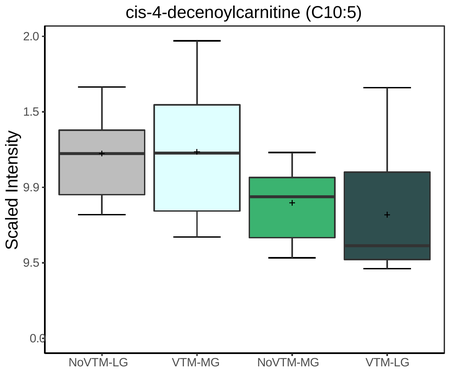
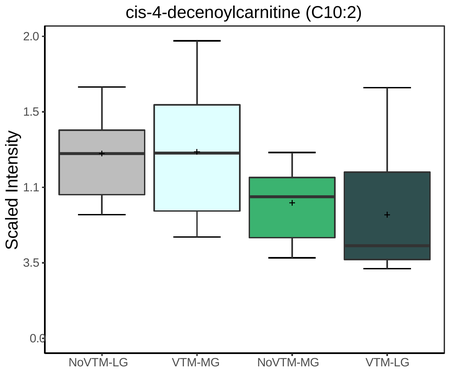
C10:5: C10:5 -> C10:2
9.9: 9.9 -> 1.1
9.5: 9.5 -> 3.5
